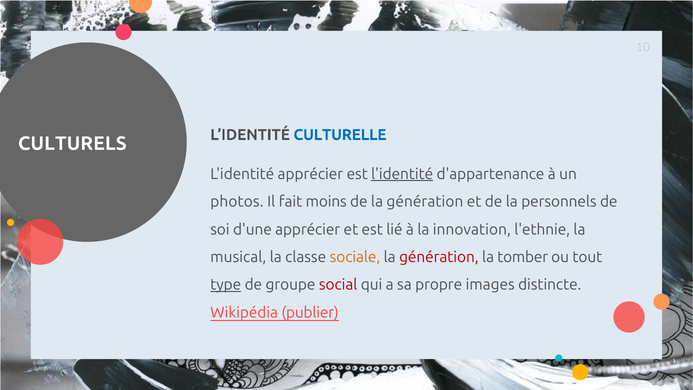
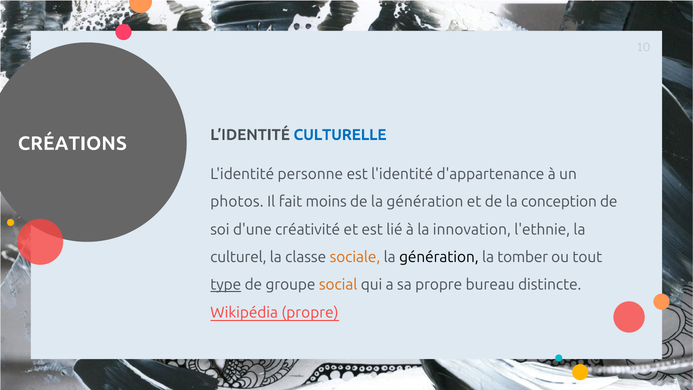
CULTURELS: CULTURELS -> CRÉATIONS
L'identité apprécier: apprécier -> personne
l'identité at (402, 174) underline: present -> none
personnels: personnels -> conception
d'une apprécier: apprécier -> créativité
musical: musical -> culturel
génération at (439, 257) colour: red -> black
social colour: red -> orange
images: images -> bureau
Wikipédia publier: publier -> propre
